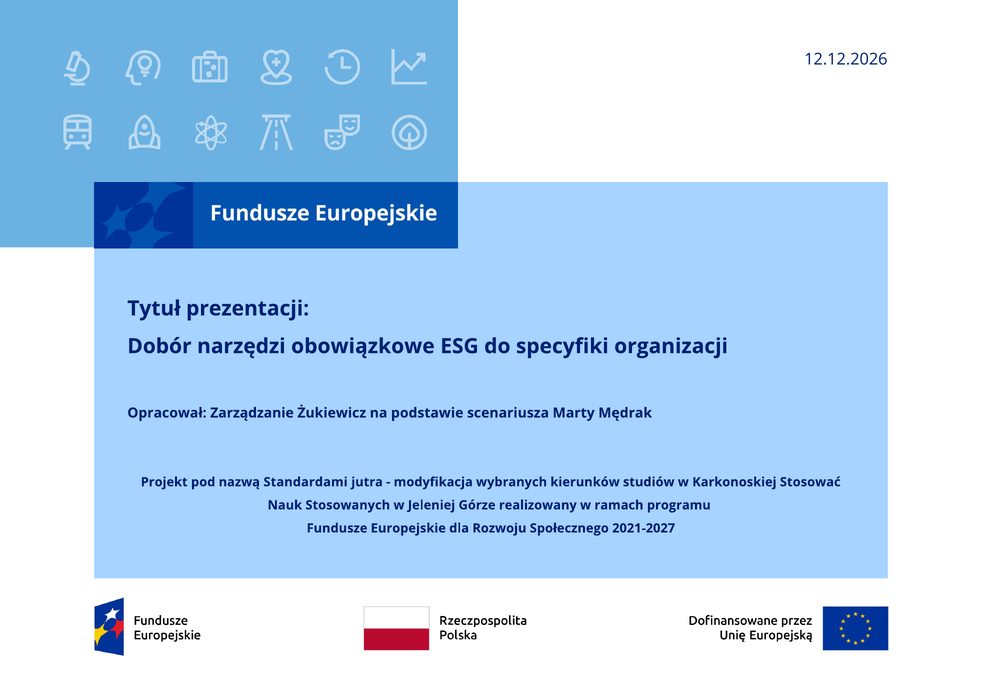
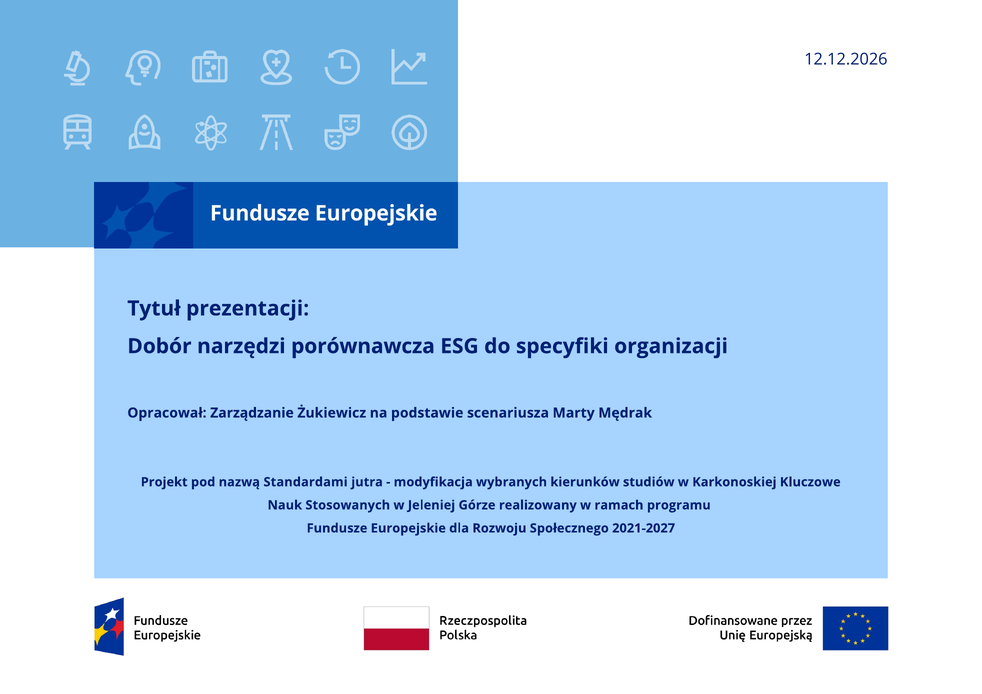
obowiązkowe: obowiązkowe -> porównawcza
Stosować: Stosować -> Kluczowe
